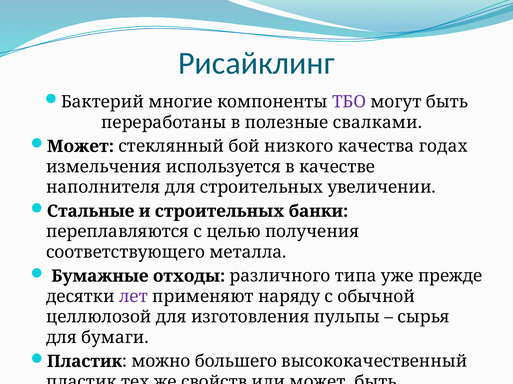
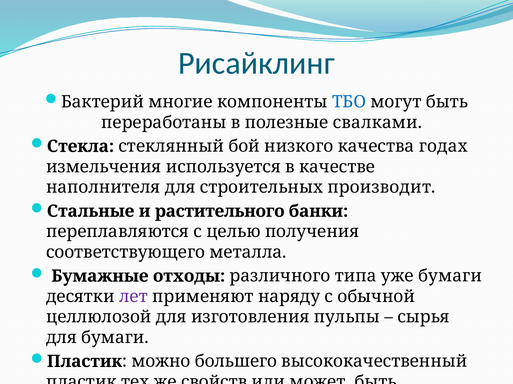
ТБО colour: purple -> blue
Может at (80, 147): Может -> Стекла
увеличении: увеличении -> производит
и строительных: строительных -> растительного
уже прежде: прежде -> бумаги
